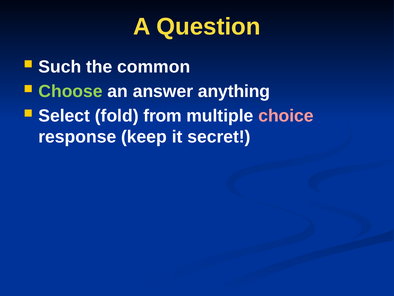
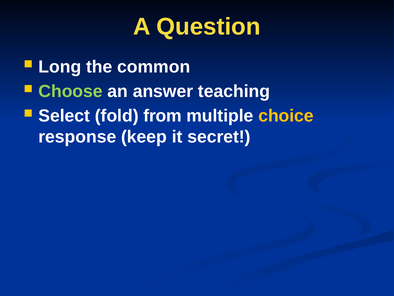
Such: Such -> Long
anything: anything -> teaching
choice colour: pink -> yellow
